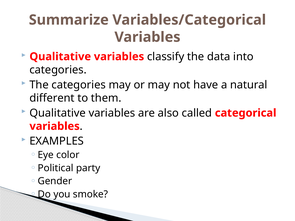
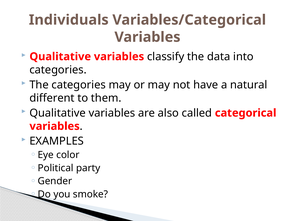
Summarize: Summarize -> Individuals
